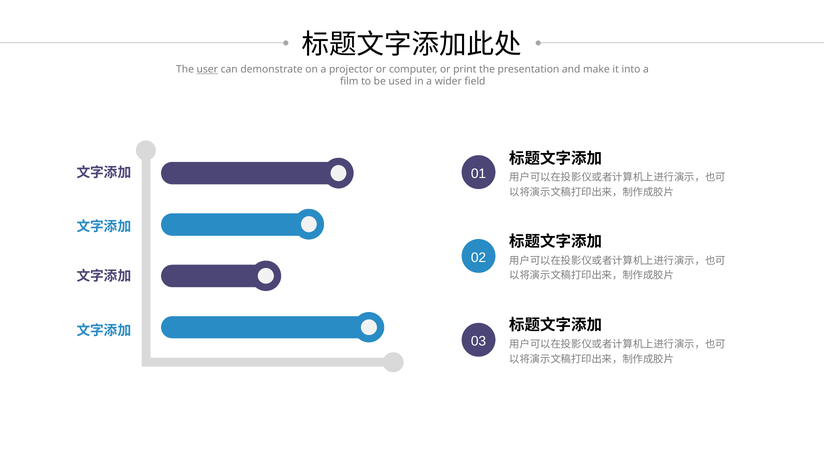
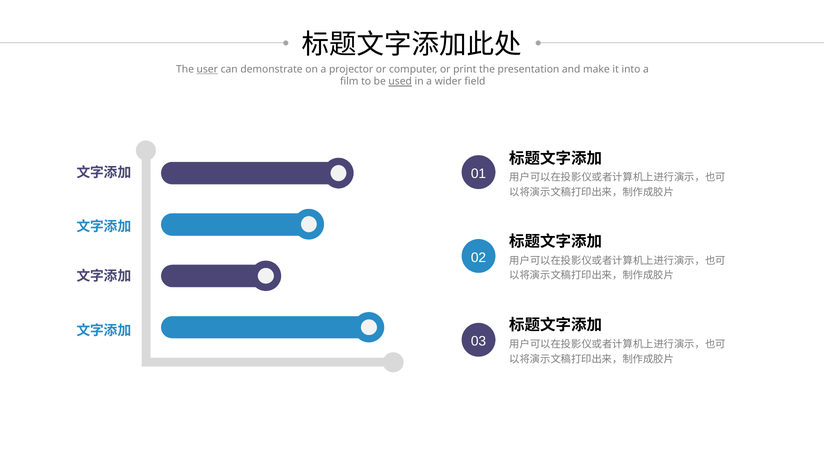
used underline: none -> present
